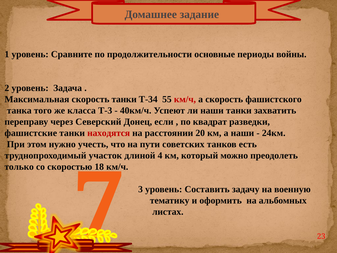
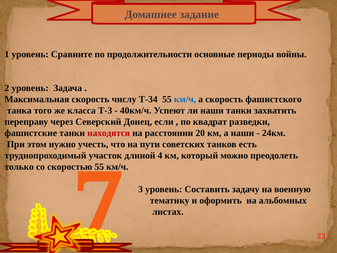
скорость танки: танки -> числу
км/ч at (185, 99) colour: red -> blue
скоростью 18: 18 -> 55
